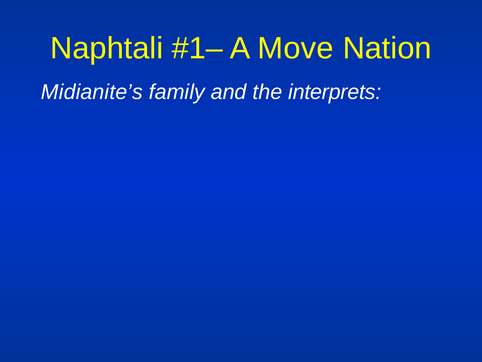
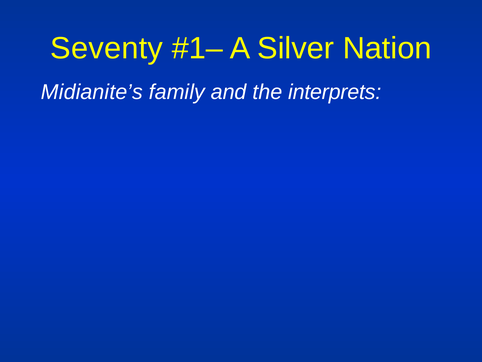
Naphtali: Naphtali -> Seventy
Move: Move -> Silver
